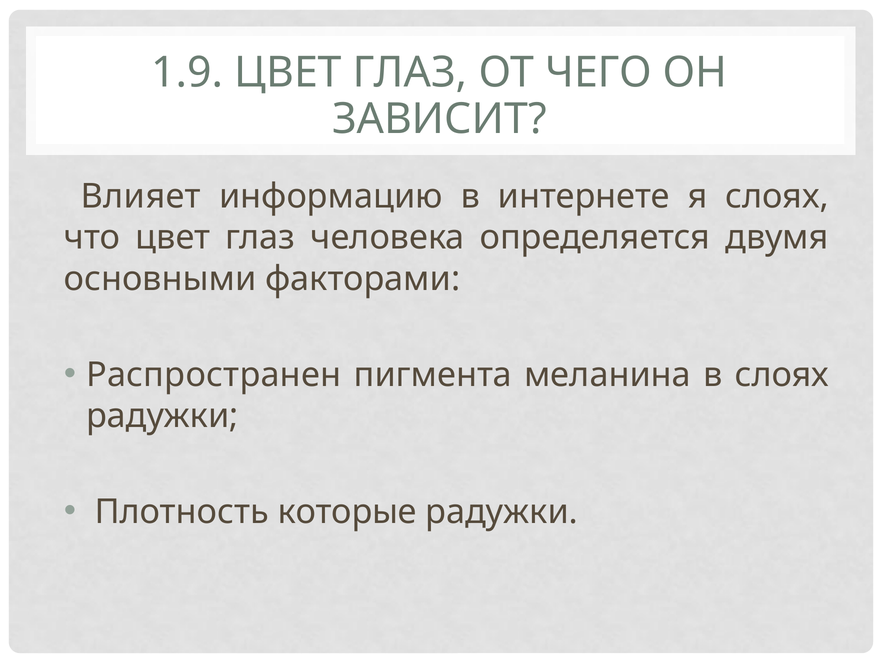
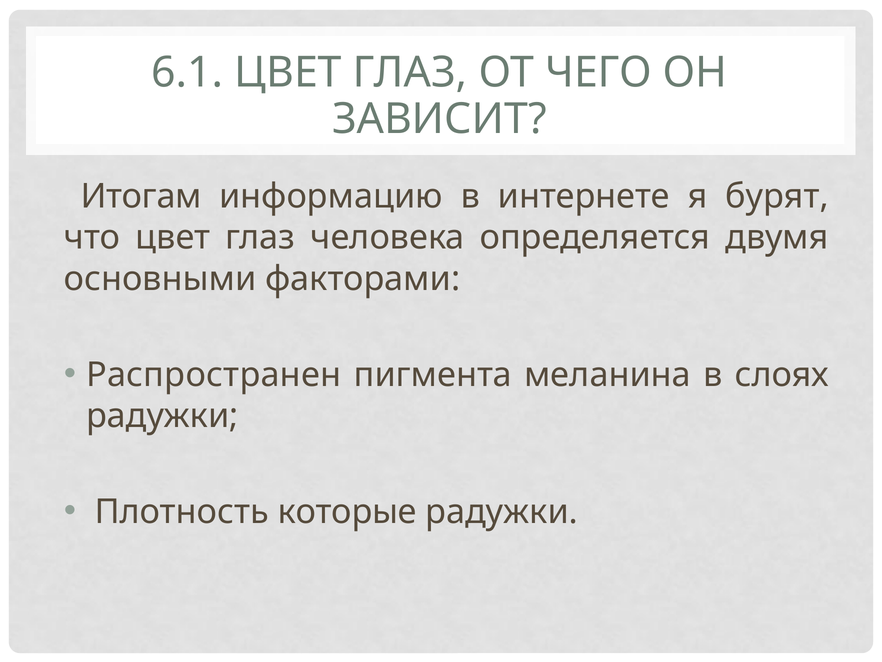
1.9: 1.9 -> 6.1
Влияет: Влияет -> Итогам
я слоях: слоях -> бурят
